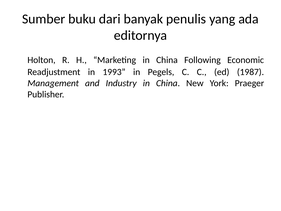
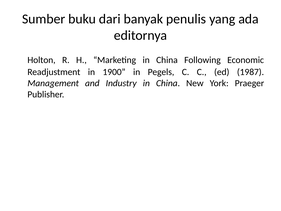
1993: 1993 -> 1900
